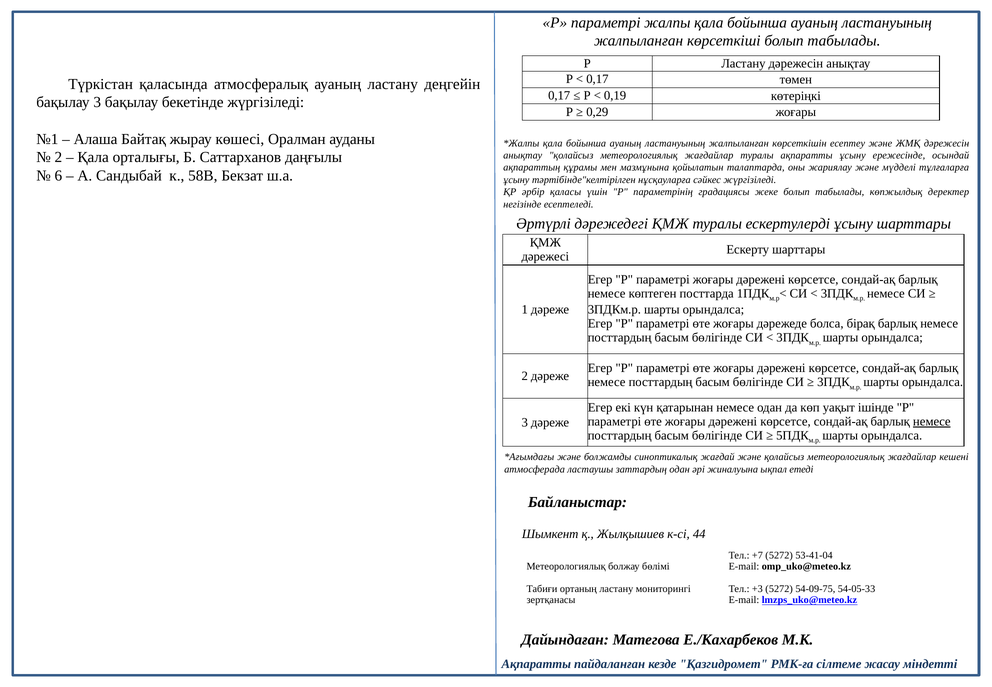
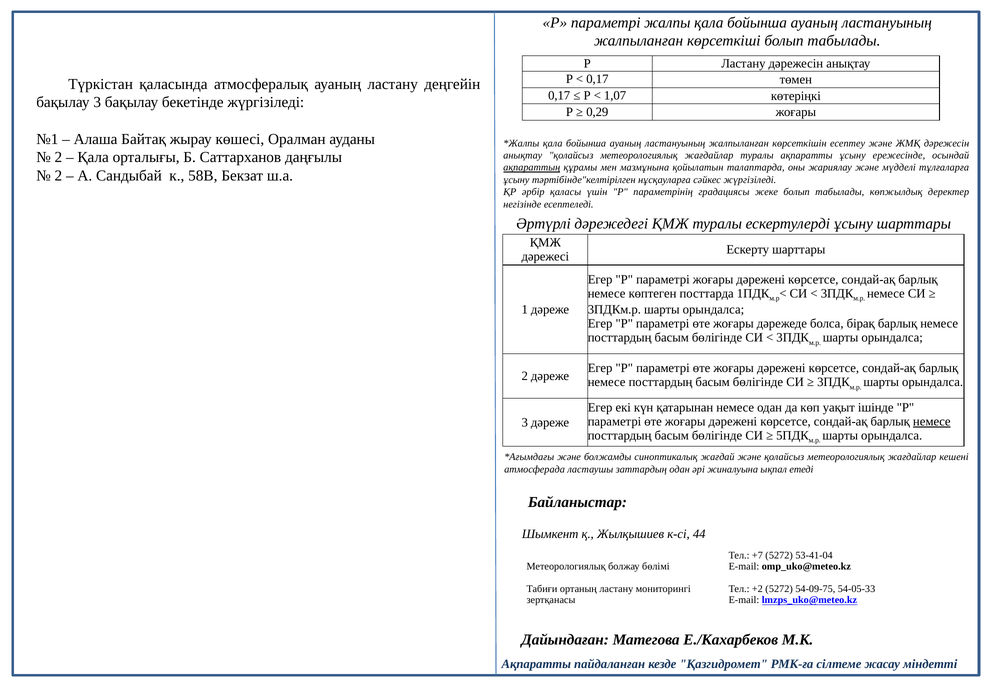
0,19: 0,19 -> 1,07
ақпараттың underline: none -> present
6 at (58, 176): 6 -> 2
+3: +3 -> +2
